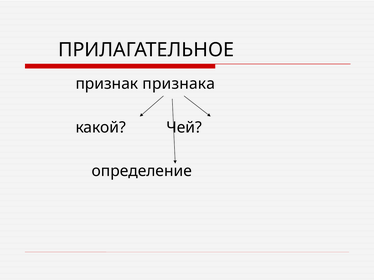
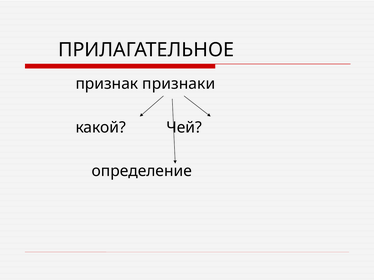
признака: признака -> признаки
